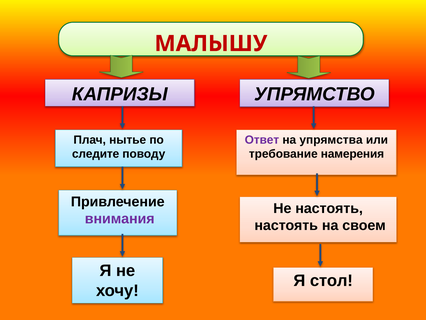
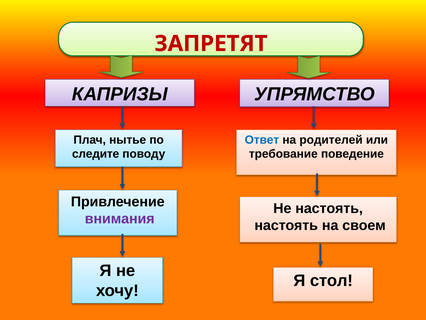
МАЛЫШУ: МАЛЫШУ -> ЗАПРЕТЯТ
Ответ colour: purple -> blue
упрямства: упрямства -> родителей
намерения: намерения -> поведение
